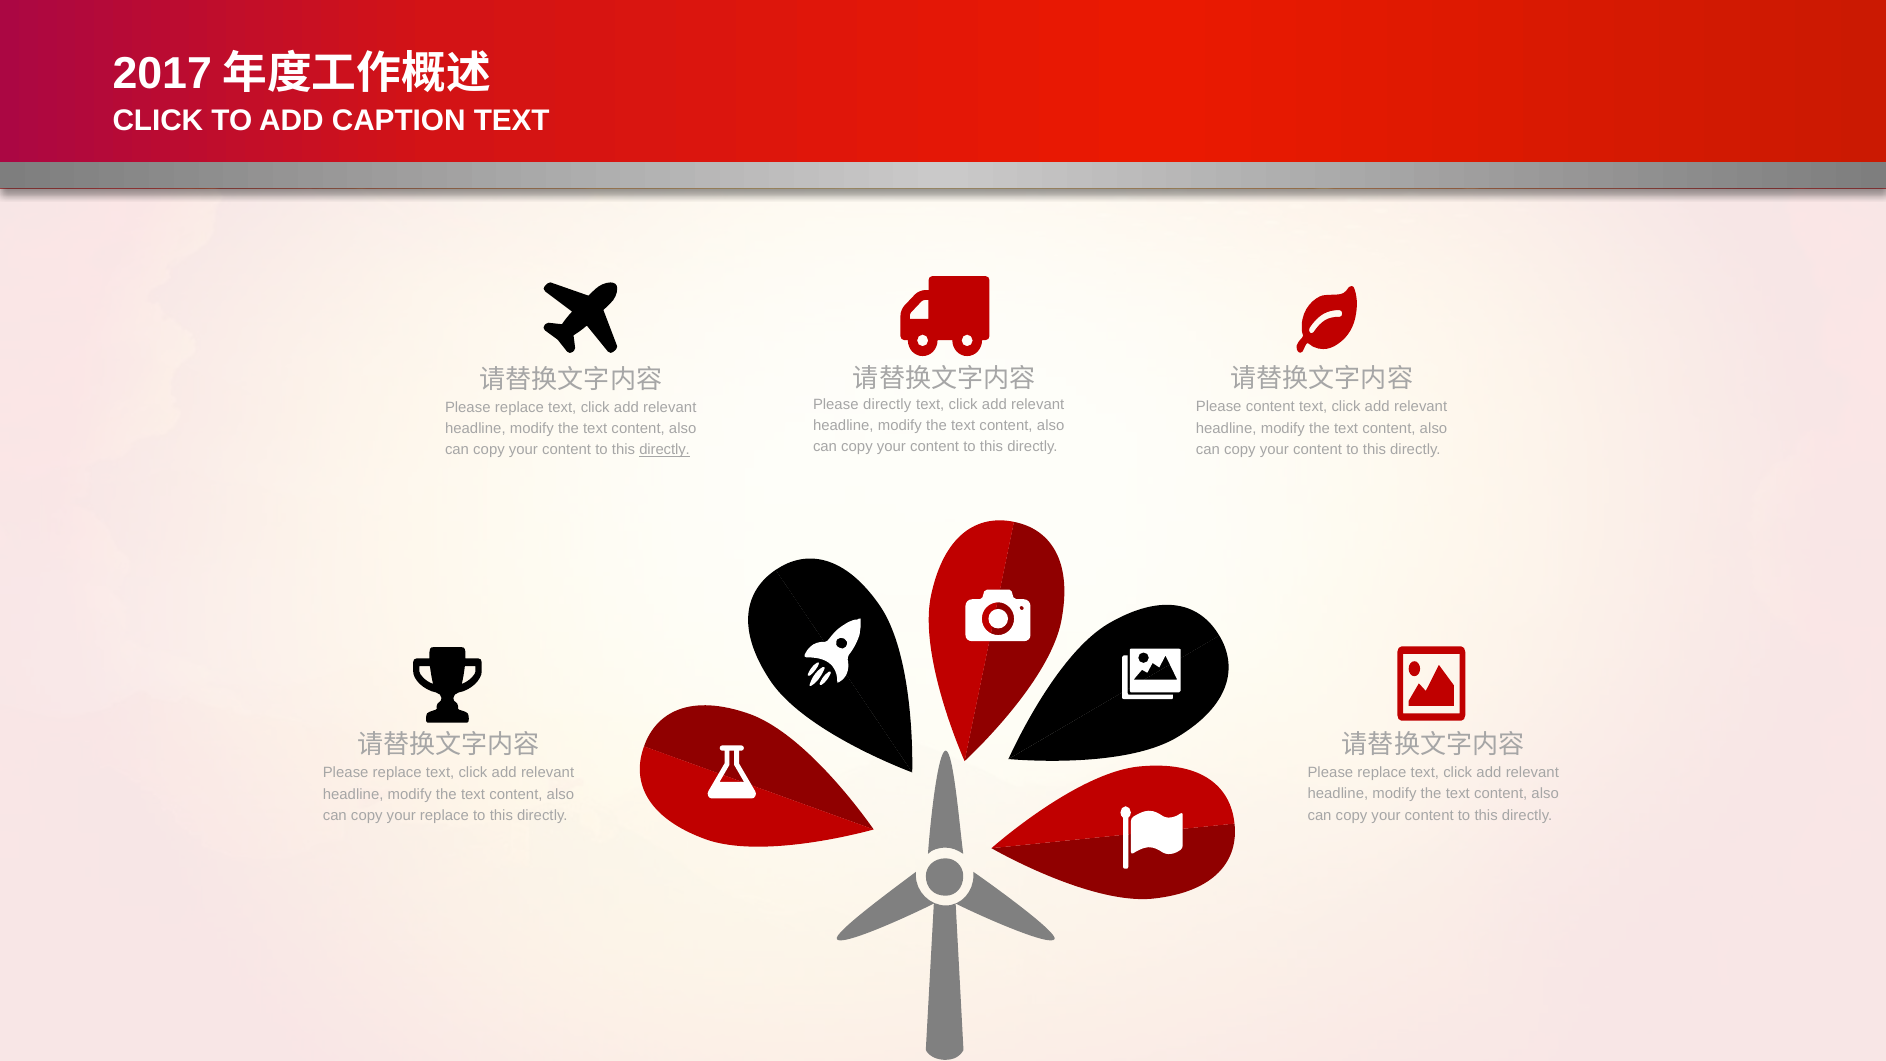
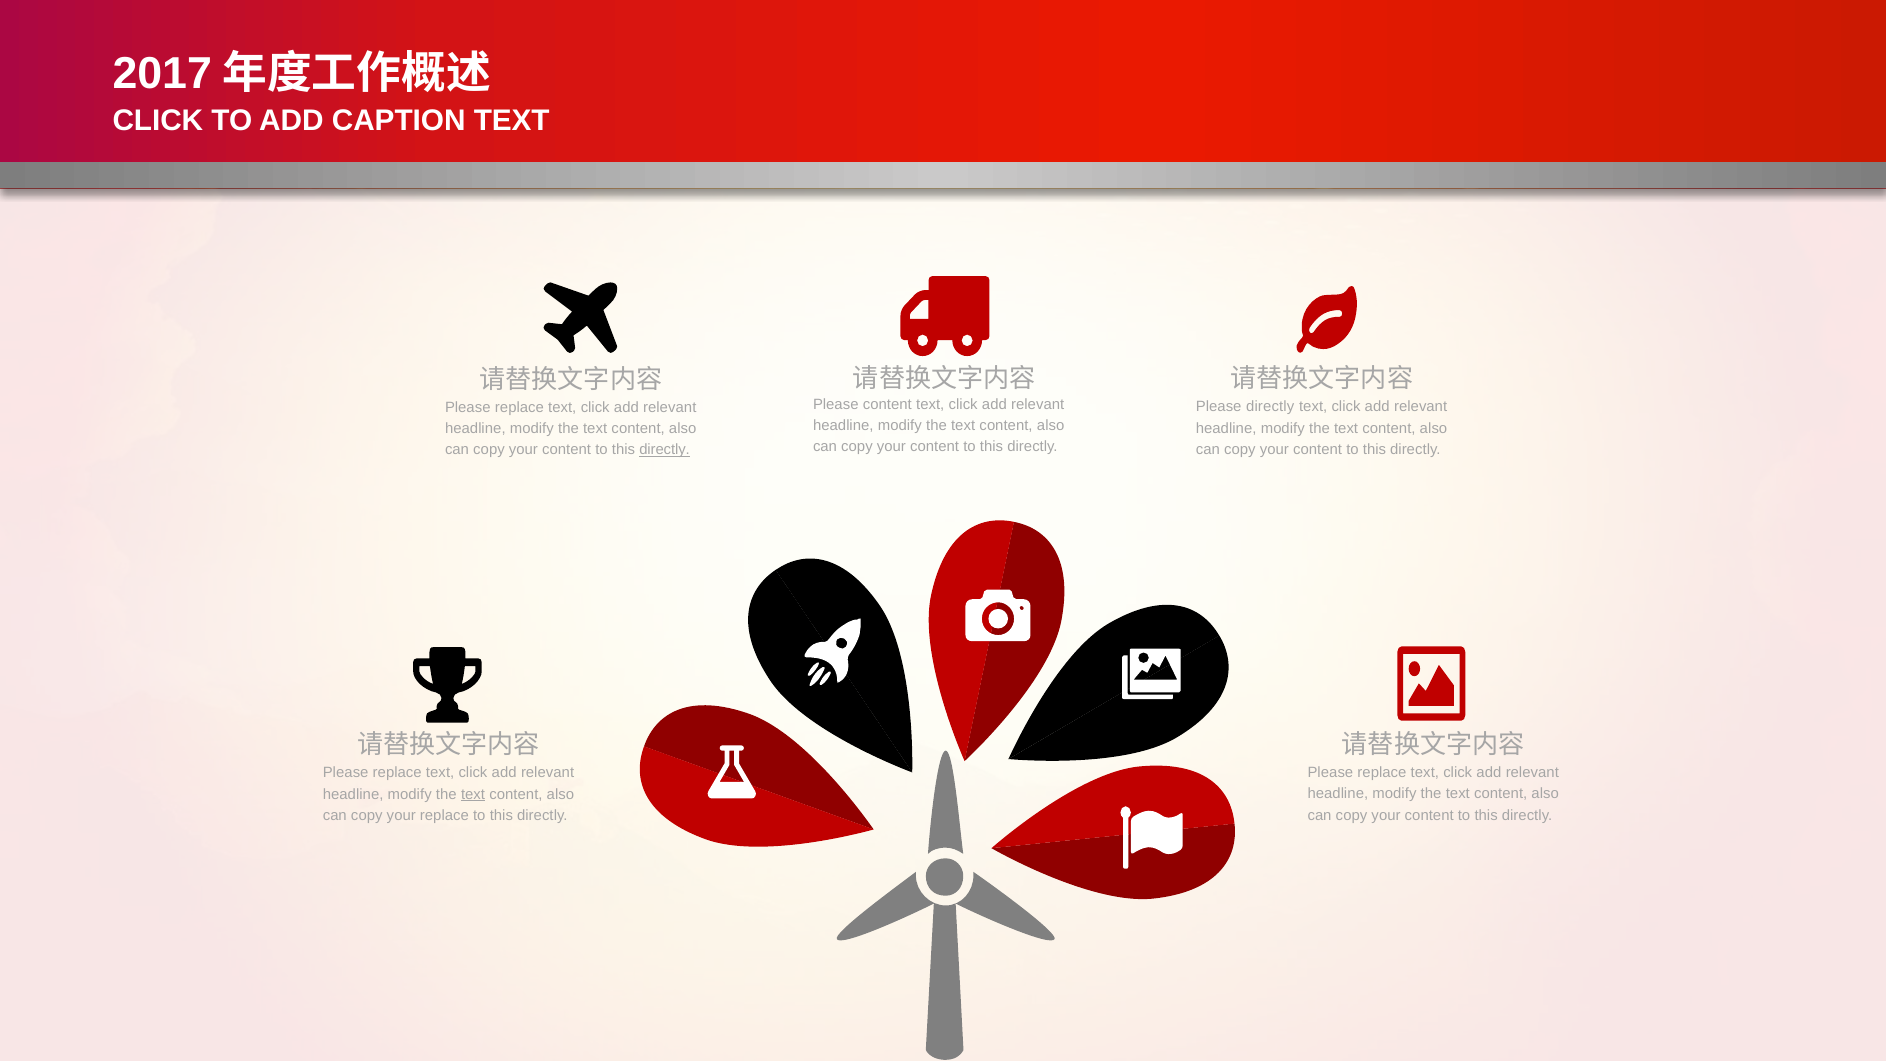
Please directly: directly -> content
Please content: content -> directly
text at (473, 794) underline: none -> present
